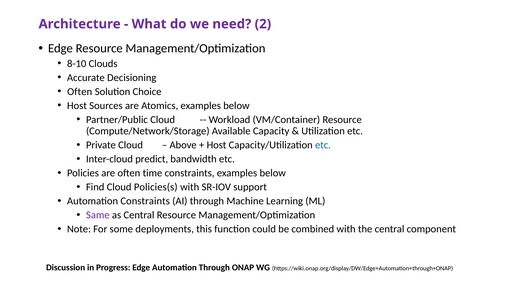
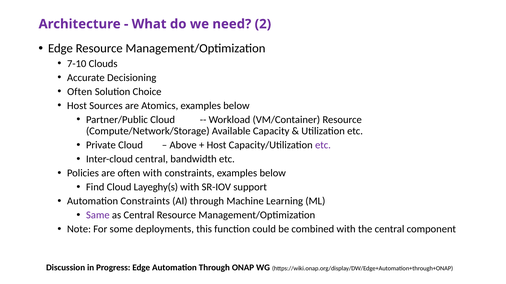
8-10: 8-10 -> 7-10
etc at (323, 145) colour: blue -> purple
Inter-cloud predict: predict -> central
often time: time -> with
Policies(s: Policies(s -> Layeghy(s
